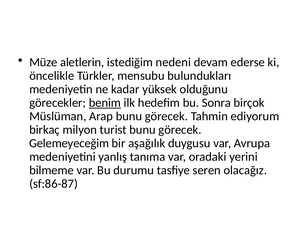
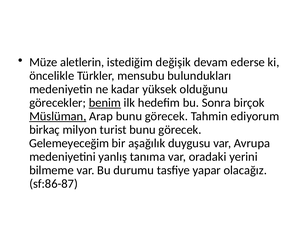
nedeni: nedeni -> değişik
Müslüman underline: none -> present
seren: seren -> yapar
